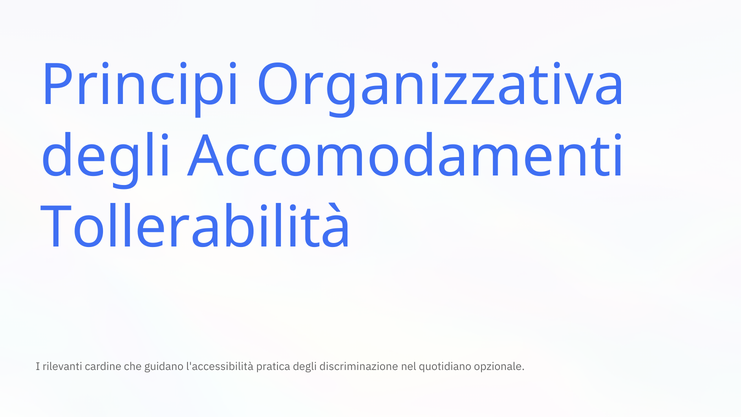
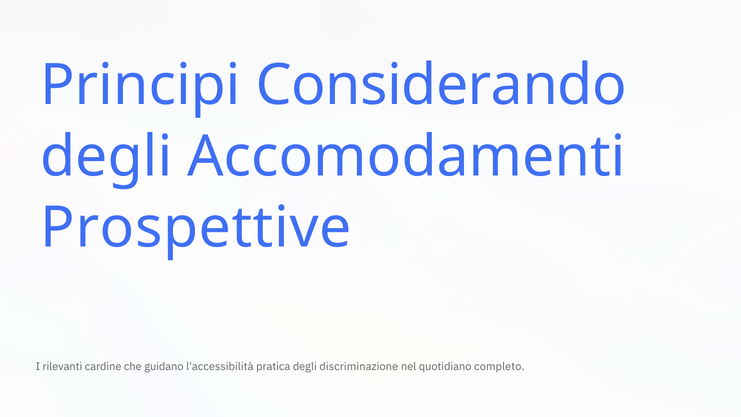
Organizzativa: Organizzativa -> Considerando
Tollerabilità: Tollerabilità -> Prospettive
opzionale: opzionale -> completo
